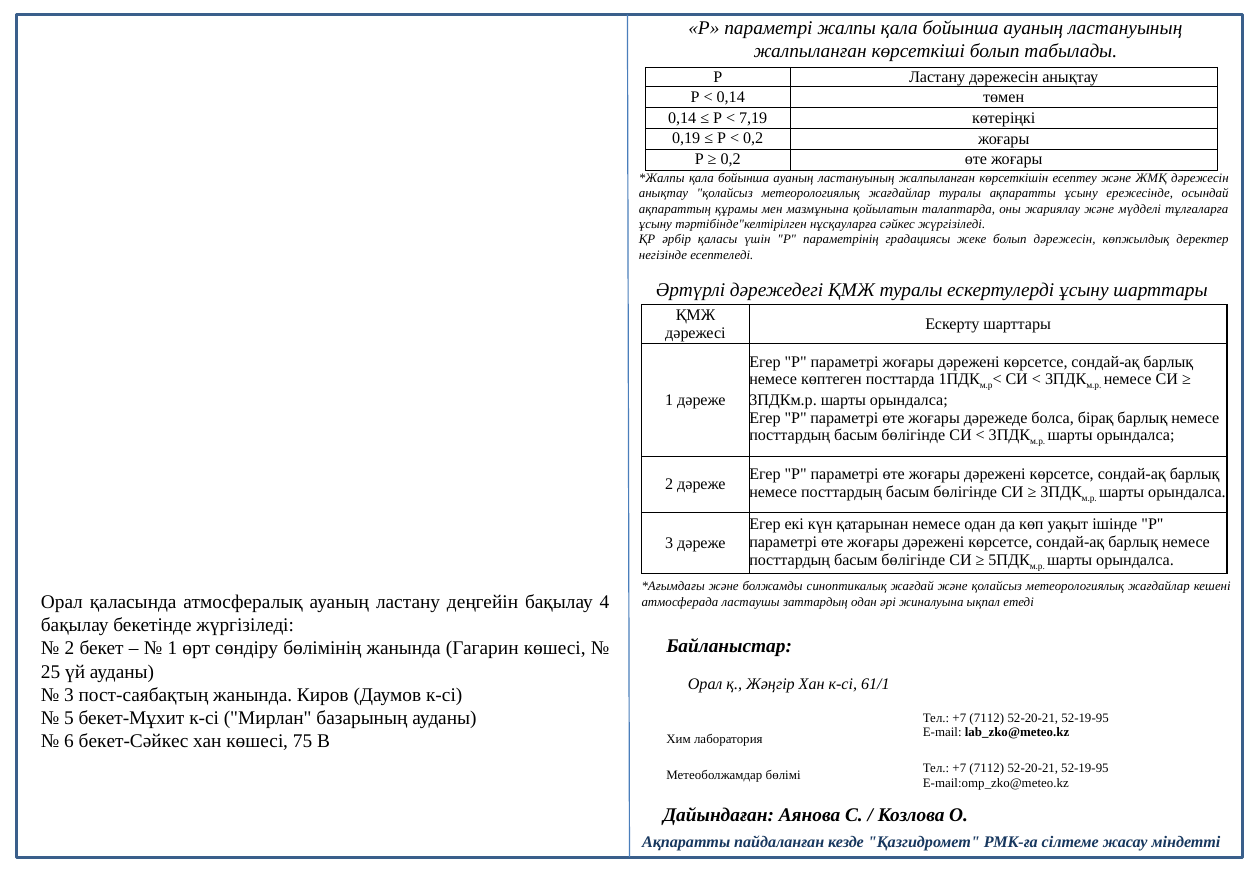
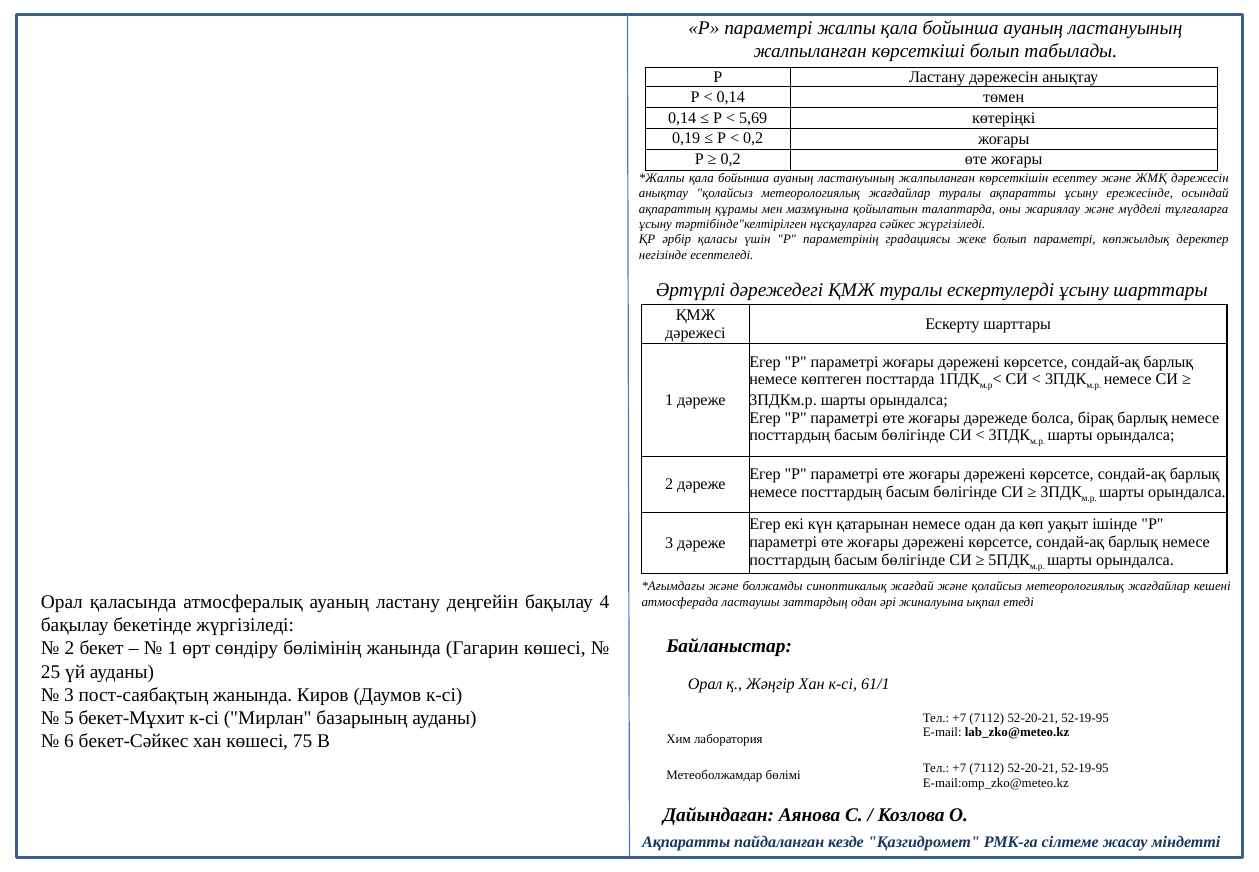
7,19: 7,19 -> 5,69
болып дәрежесін: дәрежесін -> параметрі
